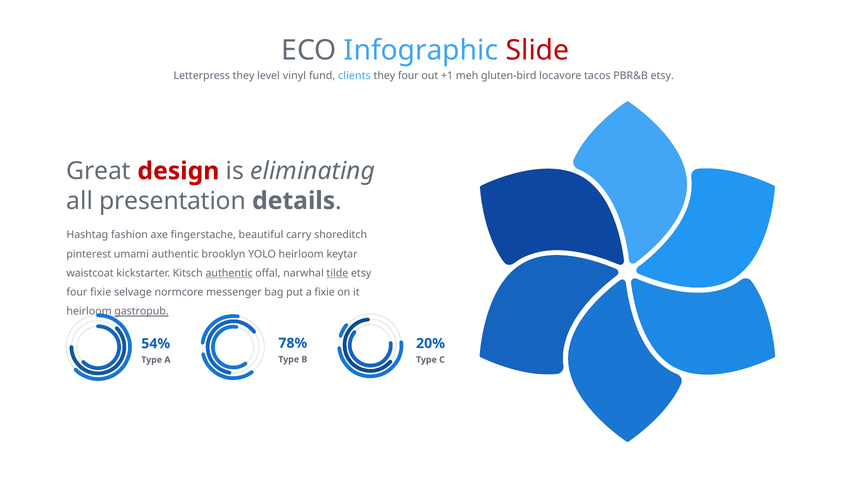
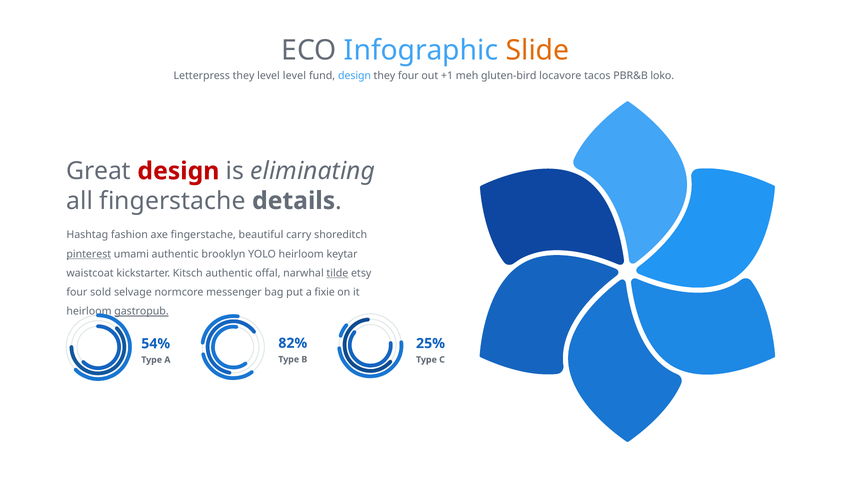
Slide colour: red -> orange
level vinyl: vinyl -> level
fund clients: clients -> design
PBR&B etsy: etsy -> loko
all presentation: presentation -> fingerstache
pinterest underline: none -> present
authentic at (229, 273) underline: present -> none
four fixie: fixie -> sold
78%: 78% -> 82%
20%: 20% -> 25%
